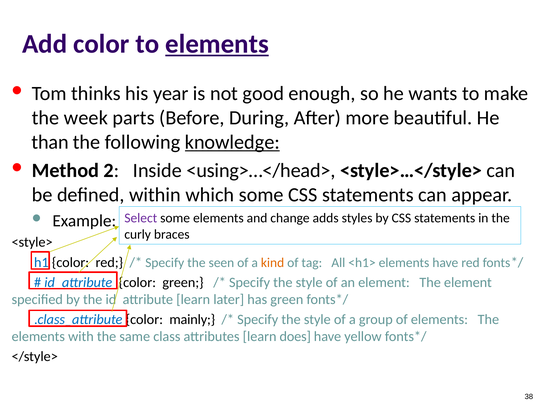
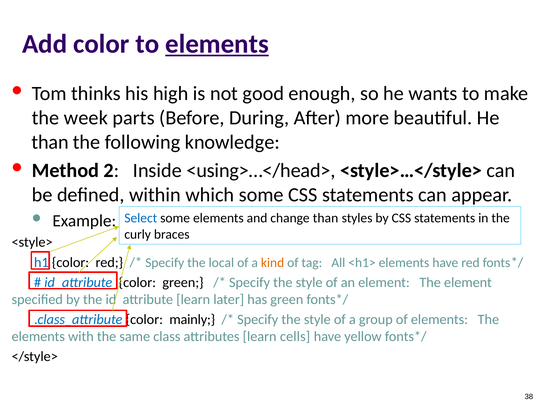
year: year -> high
knowledge underline: present -> none
Select colour: purple -> blue
change adds: adds -> than
seen: seen -> local
does: does -> cells
